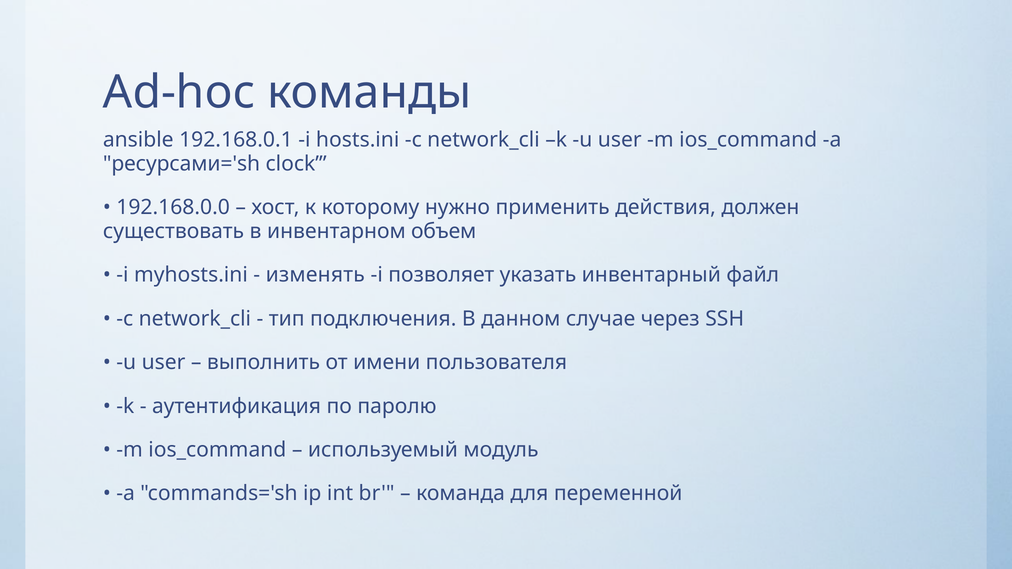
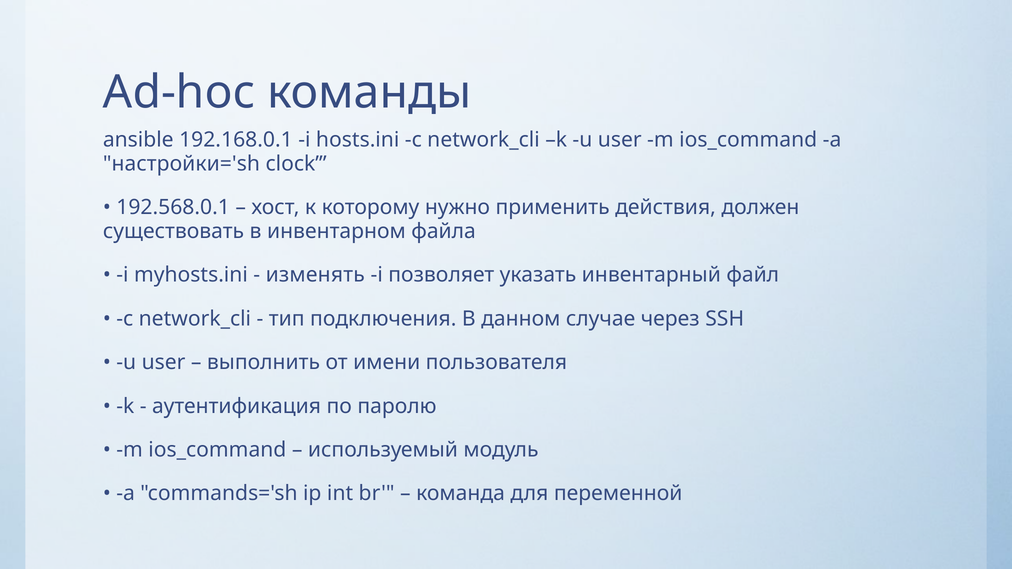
ресурсами='sh: ресурсами='sh -> настройки='sh
192.168.0.0: 192.168.0.0 -> 192.568.0.1
объем: объем -> файла
